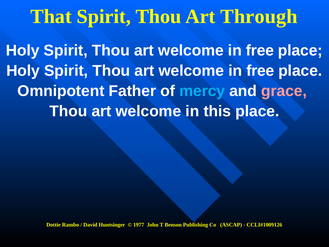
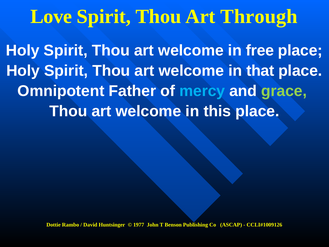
That: That -> Love
free at (260, 71): free -> that
grace colour: pink -> light green
